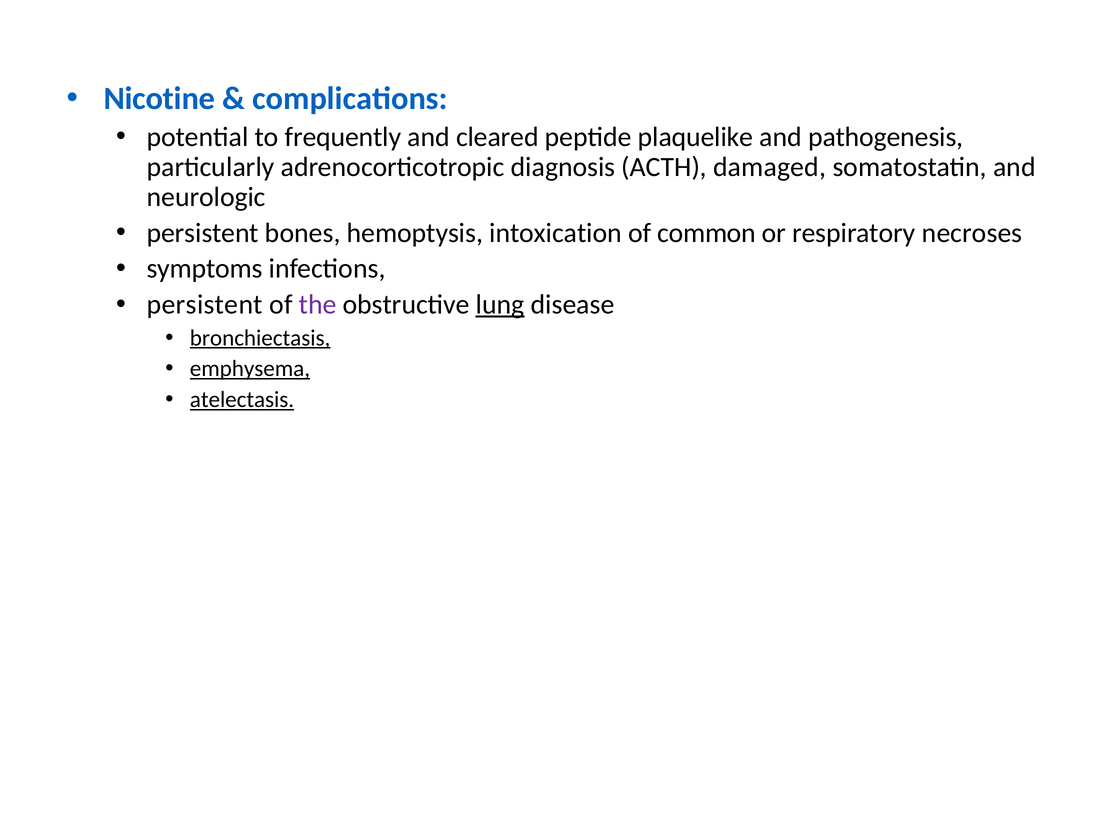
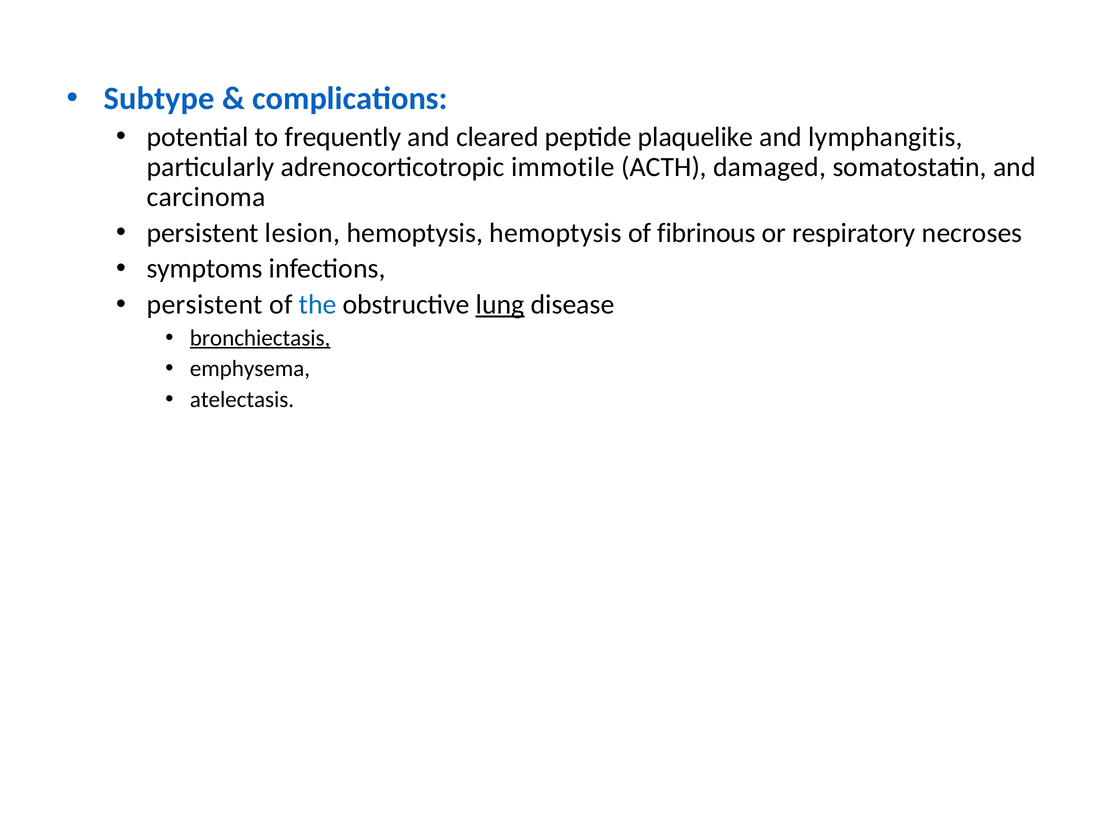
Nicotine: Nicotine -> Subtype
pathogenesis: pathogenesis -> lymphangitis
diagnosis: diagnosis -> immotile
neurologic: neurologic -> carcinoma
bones: bones -> lesion
hemoptysis intoxication: intoxication -> hemoptysis
common: common -> fibrinous
the colour: purple -> blue
emphysema underline: present -> none
atelectasis underline: present -> none
